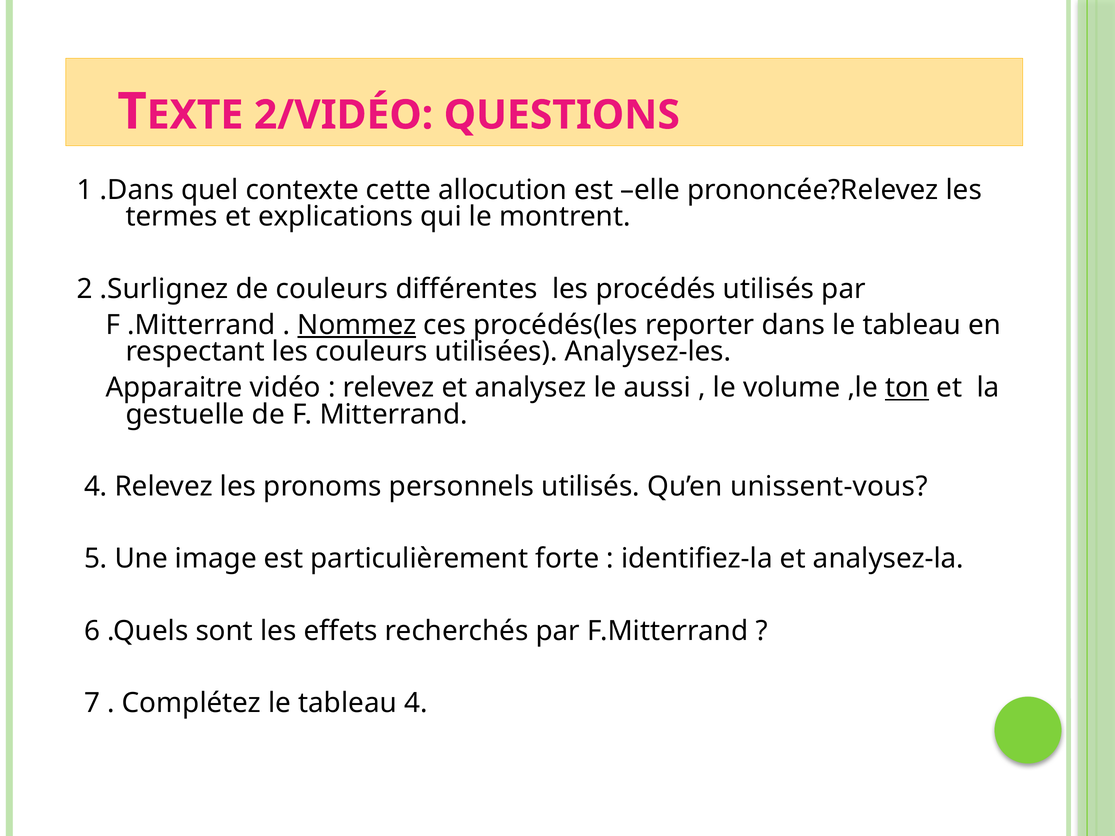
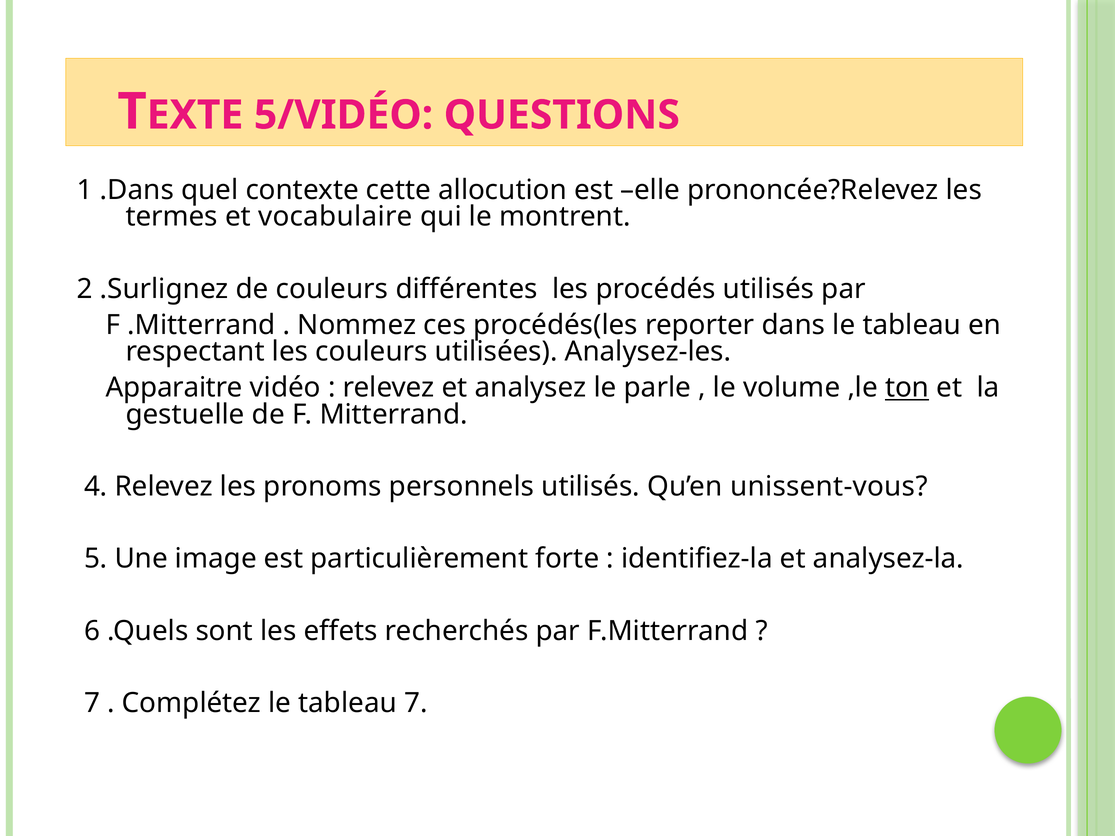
2/VIDÉO: 2/VIDÉO -> 5/VIDÉO
explications: explications -> vocabulaire
Nommez underline: present -> none
aussi: aussi -> parle
tableau 4: 4 -> 7
